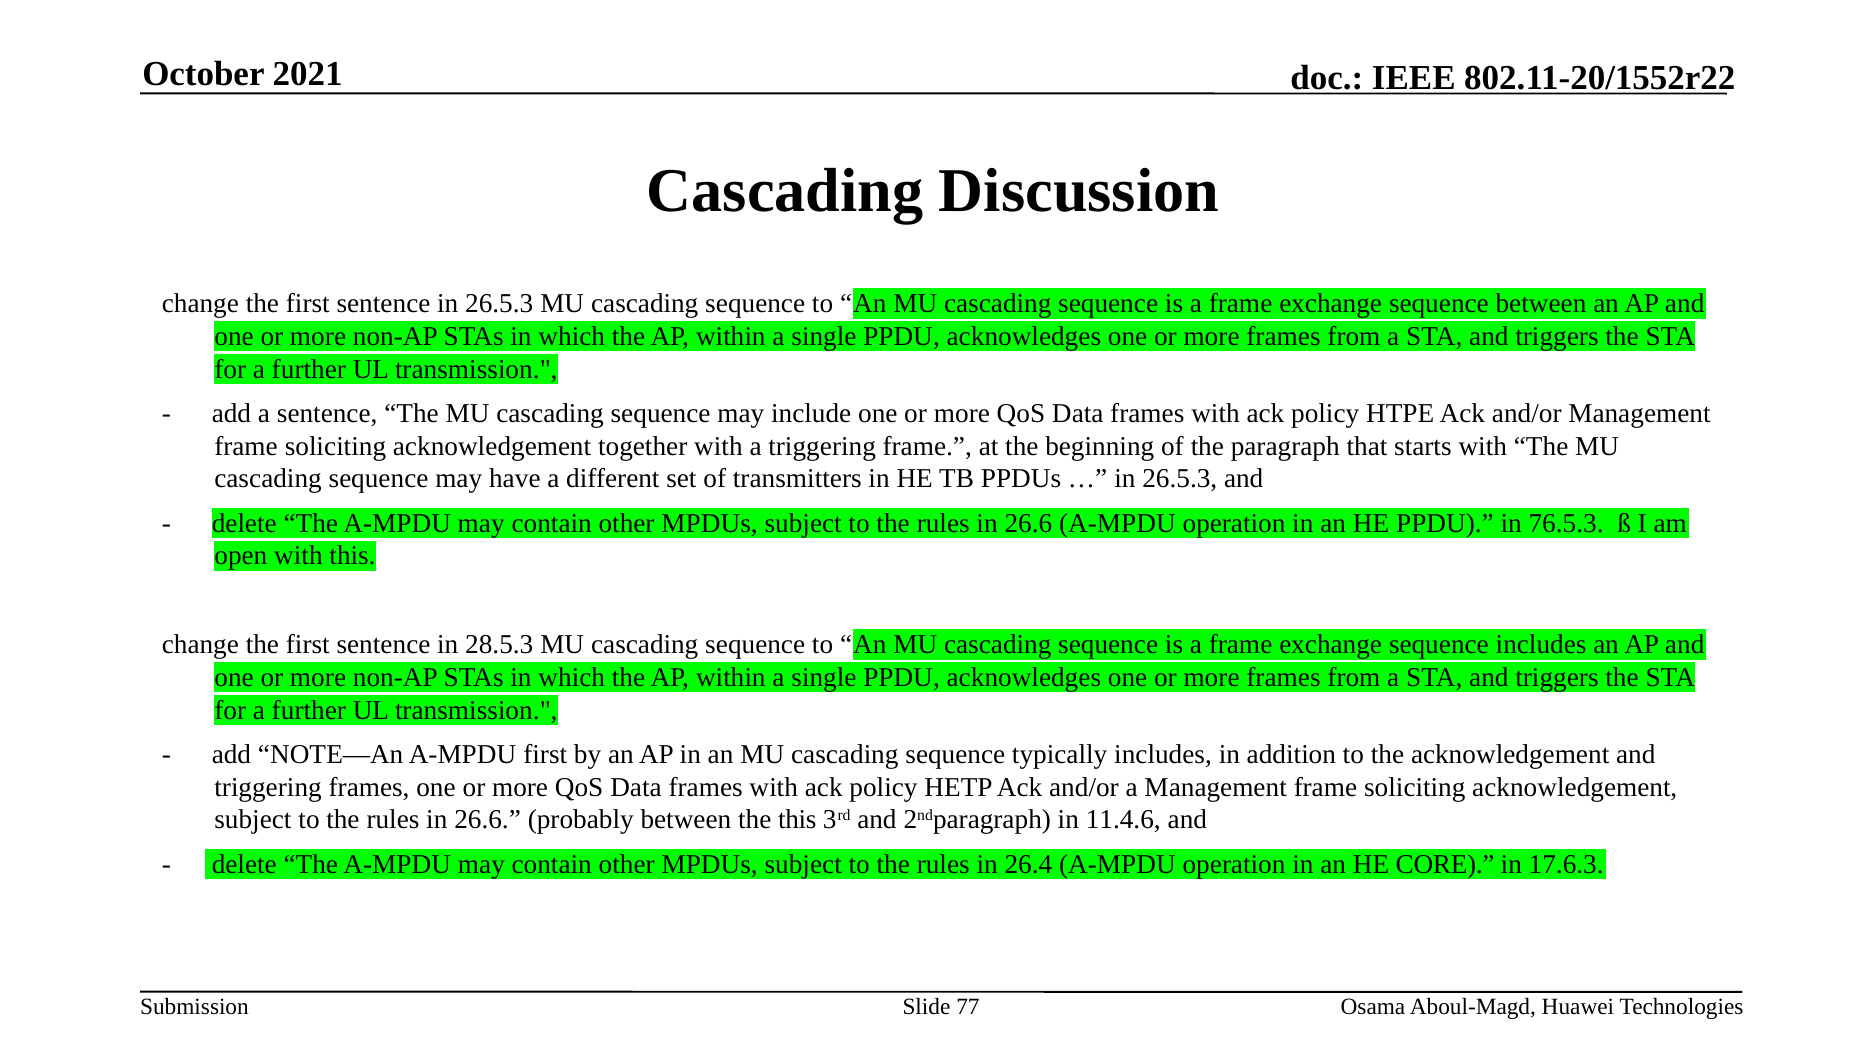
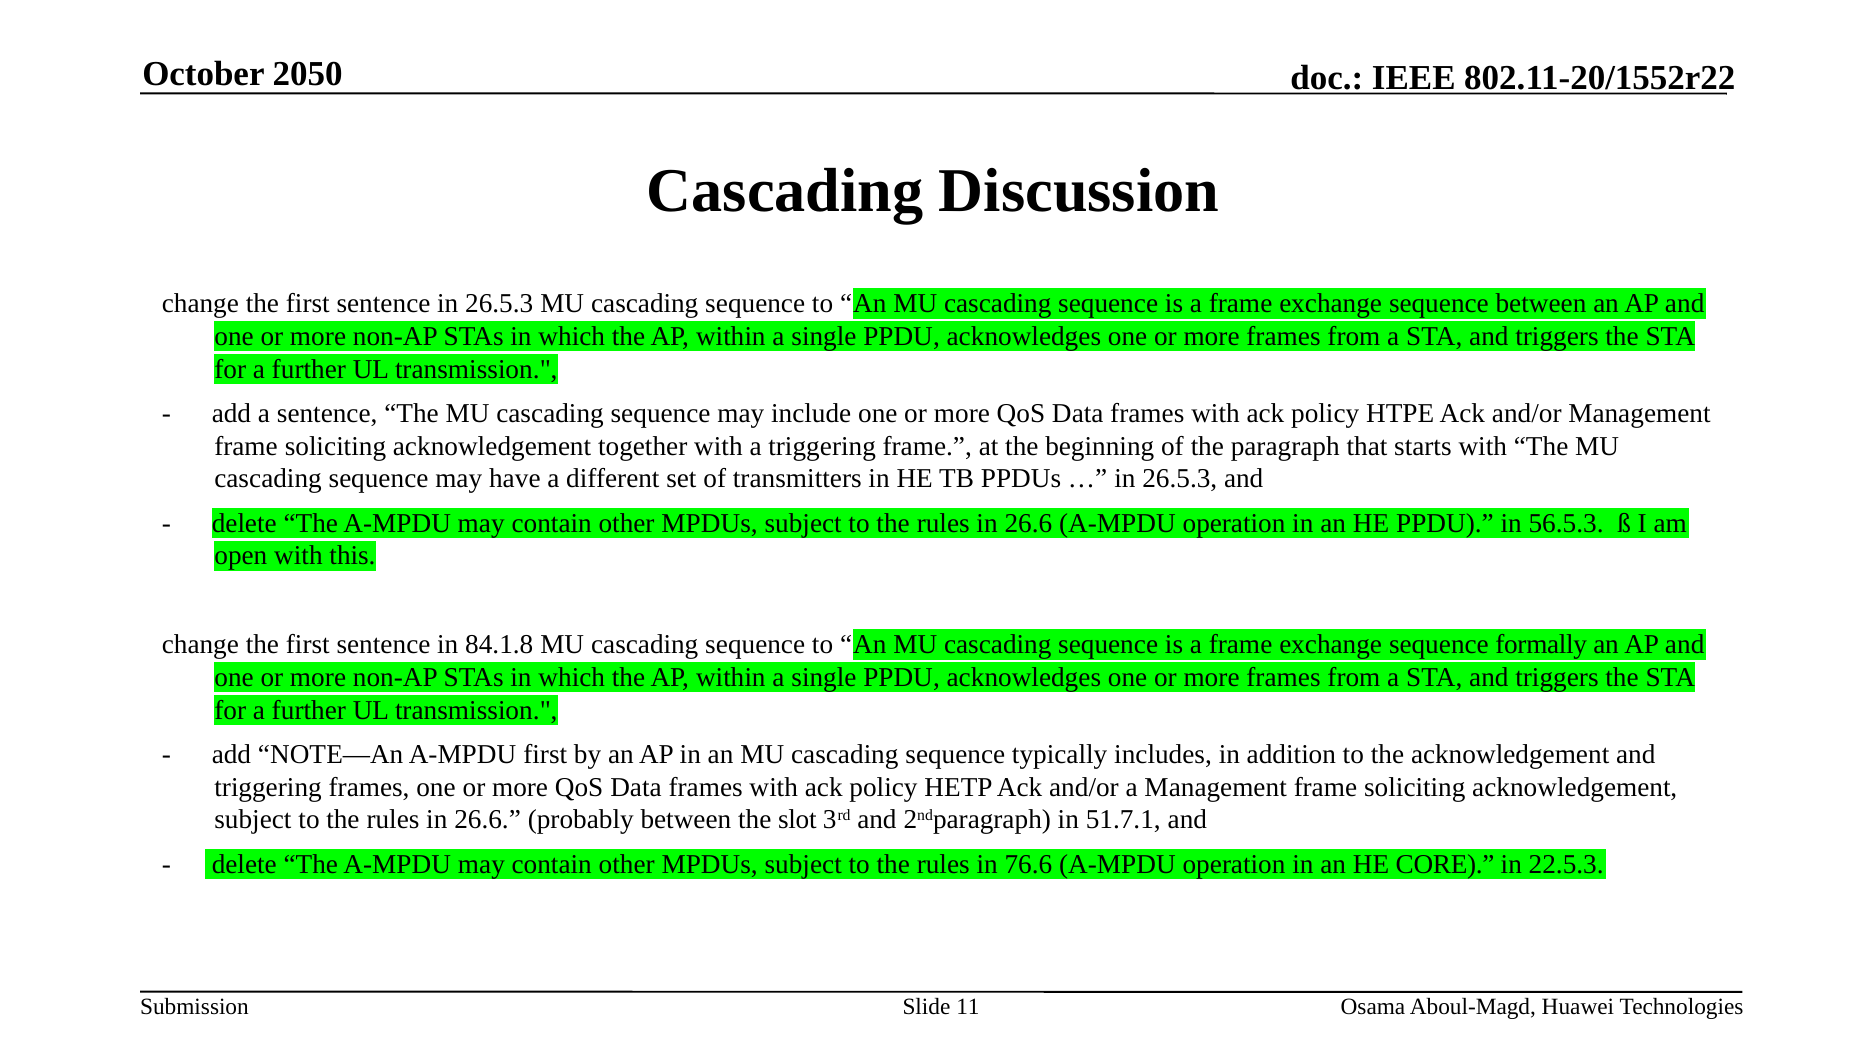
2021: 2021 -> 2050
76.5.3: 76.5.3 -> 56.5.3
28.5.3: 28.5.3 -> 84.1.8
sequence includes: includes -> formally
the this: this -> slot
11.4.6: 11.4.6 -> 51.7.1
26.4: 26.4 -> 76.6
17.6.3: 17.6.3 -> 22.5.3
77: 77 -> 11
